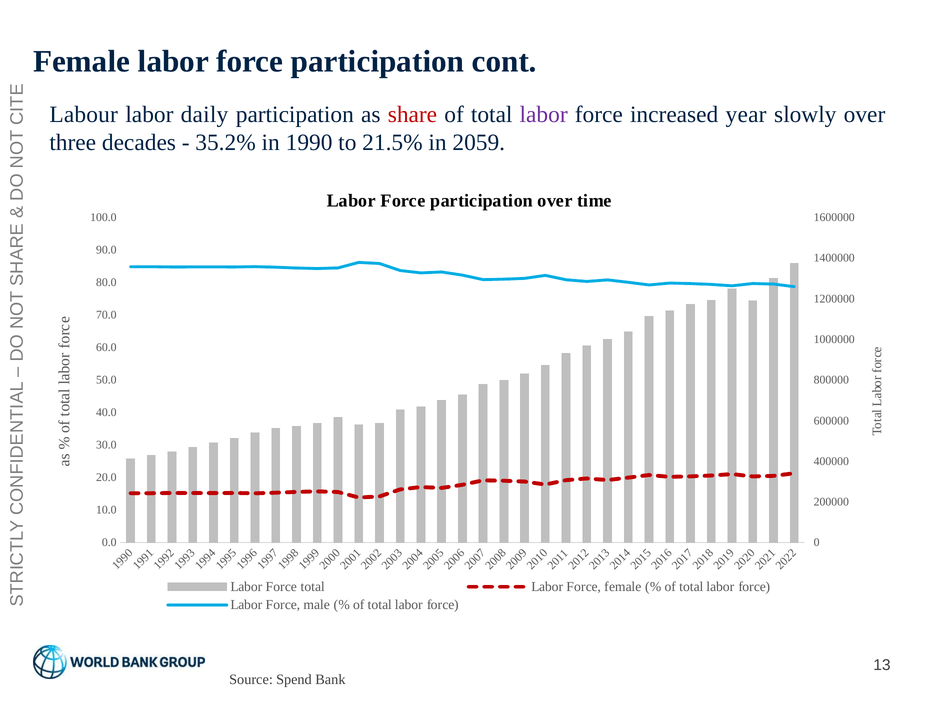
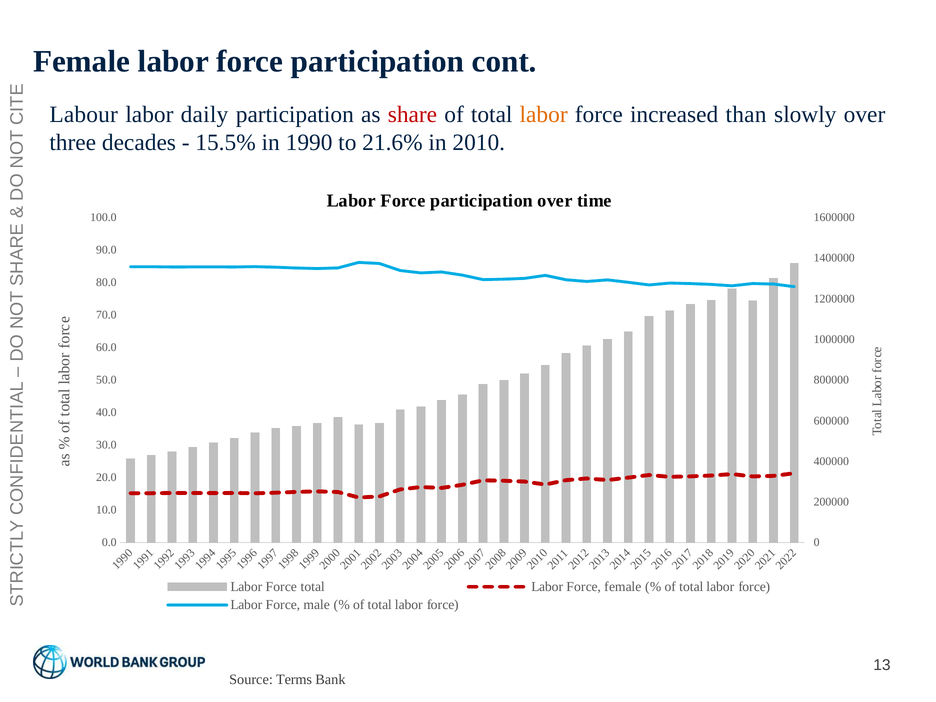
labor at (544, 114) colour: purple -> orange
year: year -> than
35.2%: 35.2% -> 15.5%
21.5%: 21.5% -> 21.6%
2059: 2059 -> 2010
Spend: Spend -> Terms
